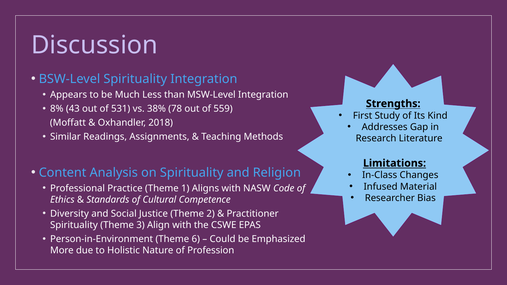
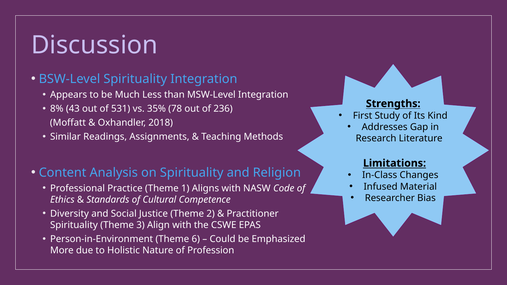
38%: 38% -> 35%
559: 559 -> 236
